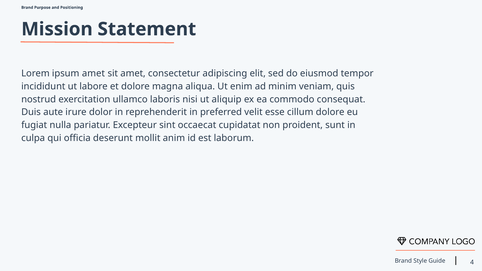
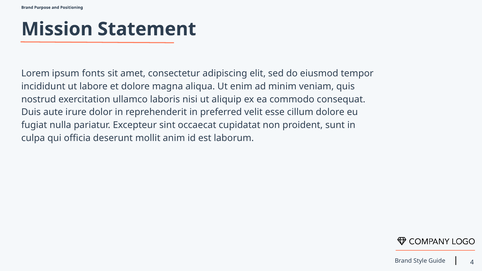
ipsum amet: amet -> fonts
